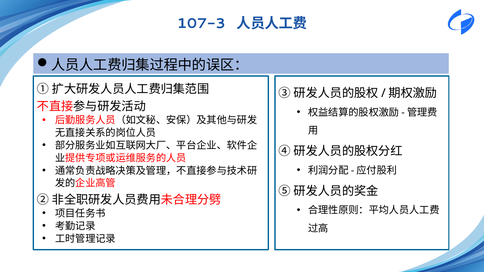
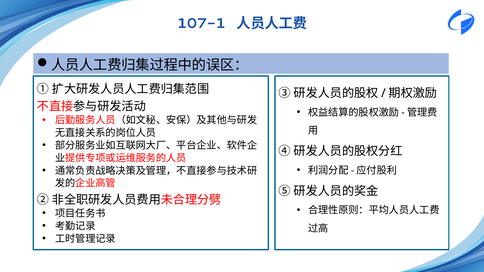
107-3: 107-3 -> 107-1
